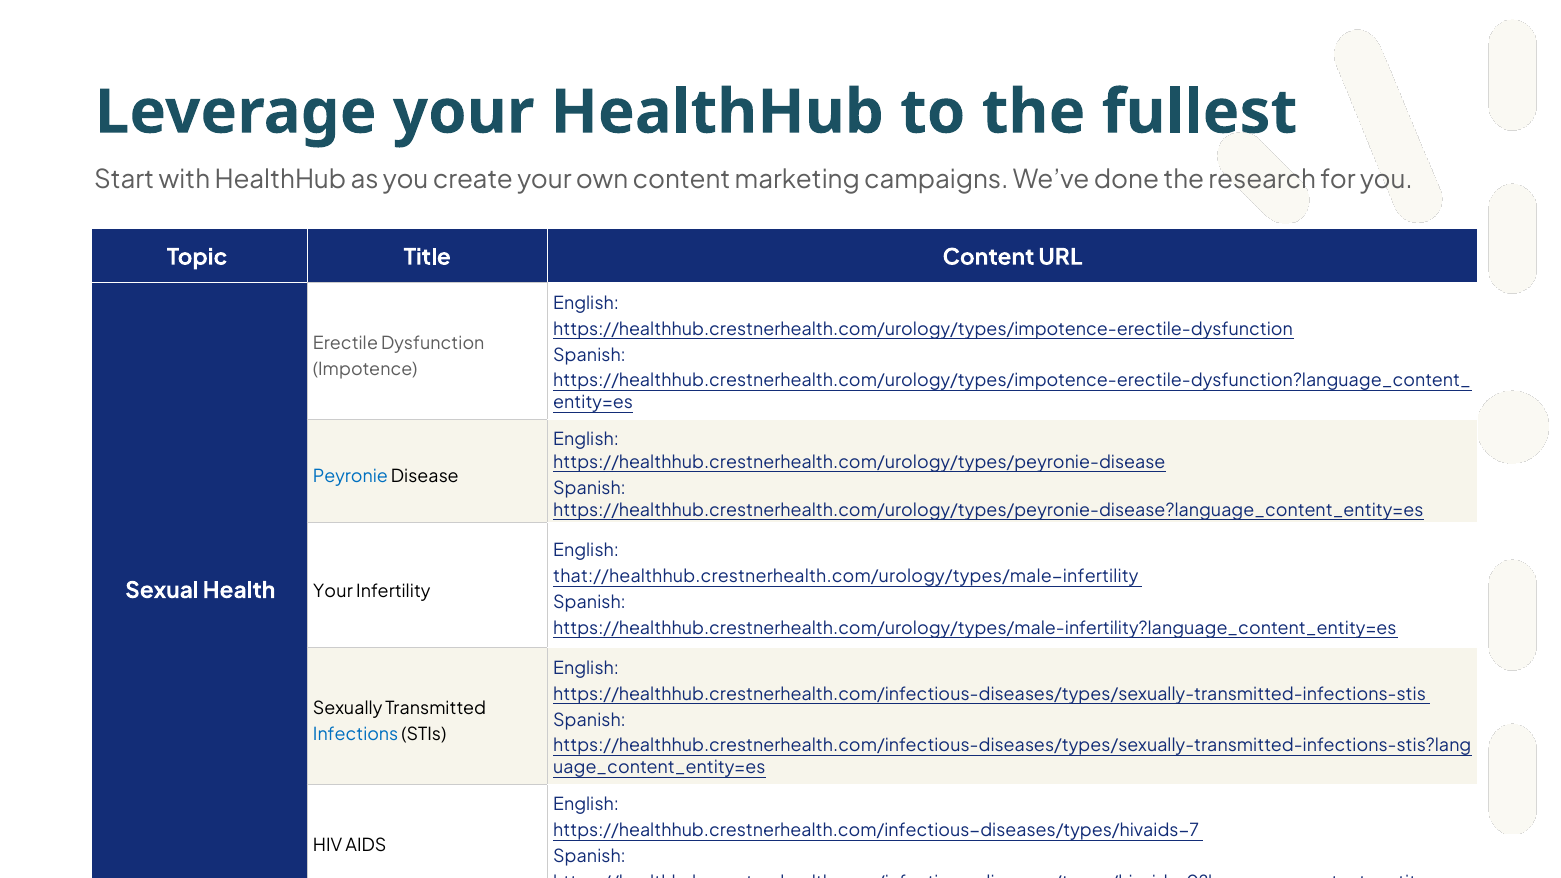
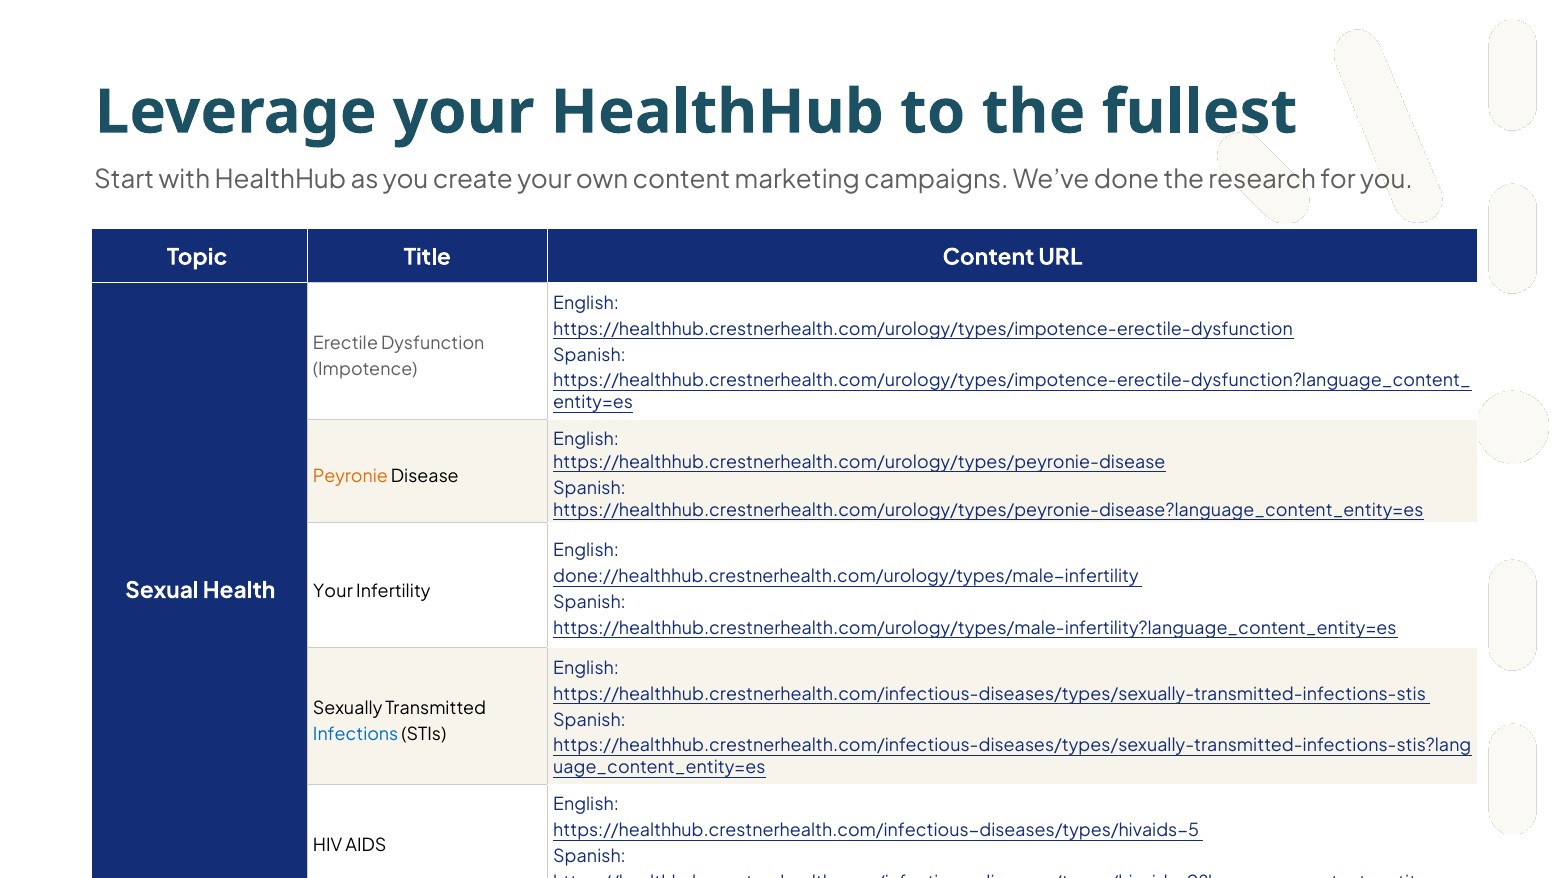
Peyronie colour: blue -> orange
that://healthhub.crestnerhealth.com/urology/types/male-infertility: that://healthhub.crestnerhealth.com/urology/types/male-infertility -> done://healthhub.crestnerhealth.com/urology/types/male-infertility
https://healthhub.crestnerhealth.com/infectious-diseases/types/hivaids-7: https://healthhub.crestnerhealth.com/infectious-diseases/types/hivaids-7 -> https://healthhub.crestnerhealth.com/infectious-diseases/types/hivaids-5
